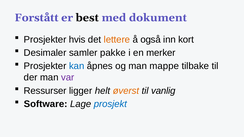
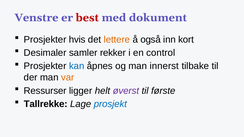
Forstått: Forstått -> Venstre
best colour: black -> red
pakke: pakke -> rekker
merker: merker -> control
mappe: mappe -> innerst
var colour: purple -> orange
øverst colour: orange -> purple
vanlig: vanlig -> første
Software: Software -> Tallrekke
